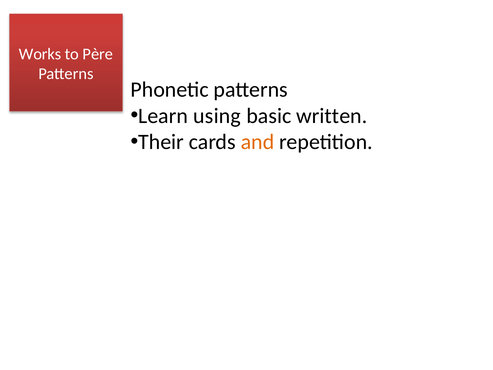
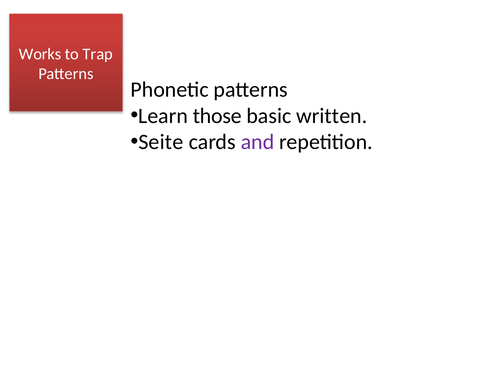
Père: Père -> Trap
using: using -> those
Their: Their -> Seite
and colour: orange -> purple
